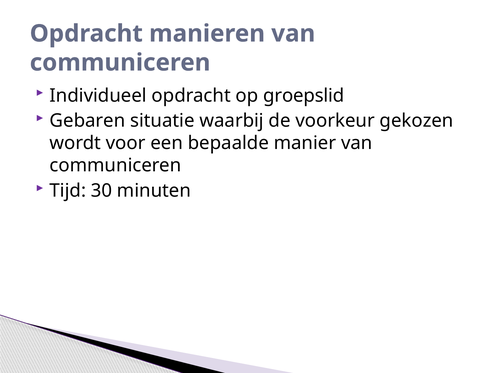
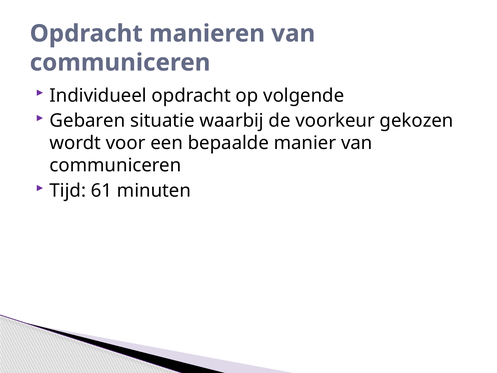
groepslid: groepslid -> volgende
30: 30 -> 61
